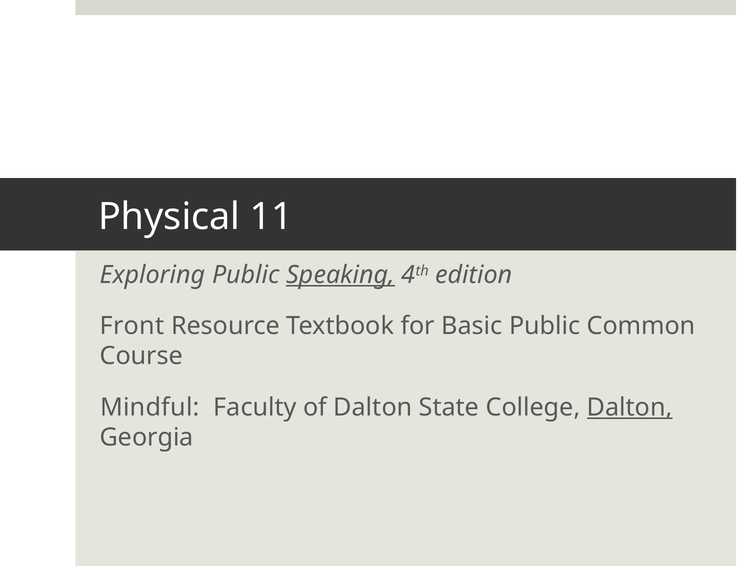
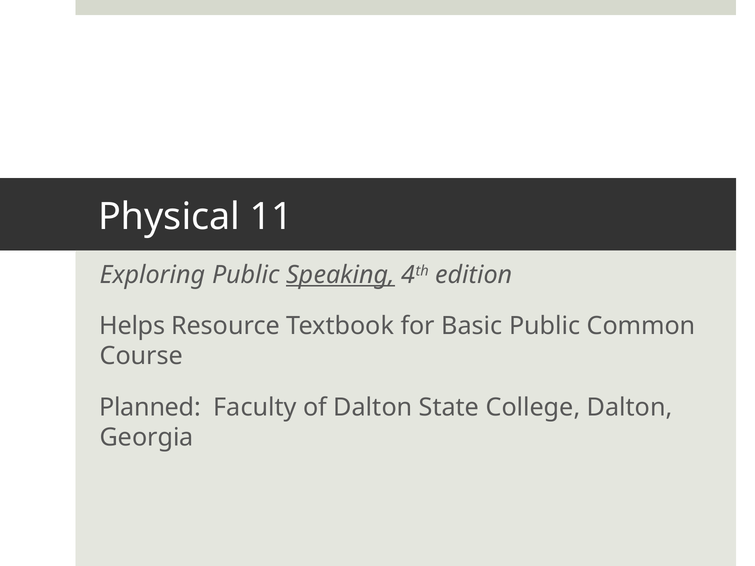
Front: Front -> Helps
Mindful: Mindful -> Planned
Dalton at (630, 408) underline: present -> none
